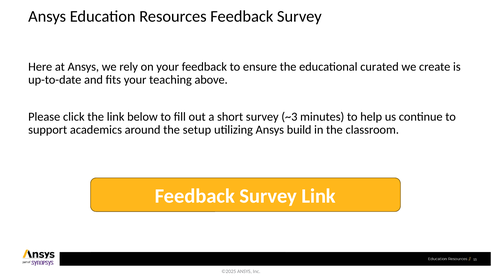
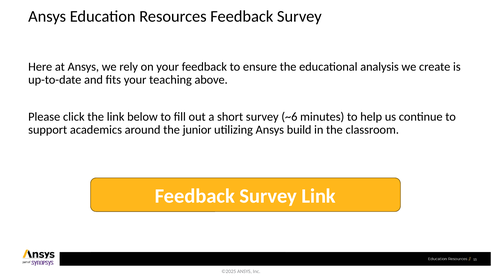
curated: curated -> analysis
~3: ~3 -> ~6
setup: setup -> junior
